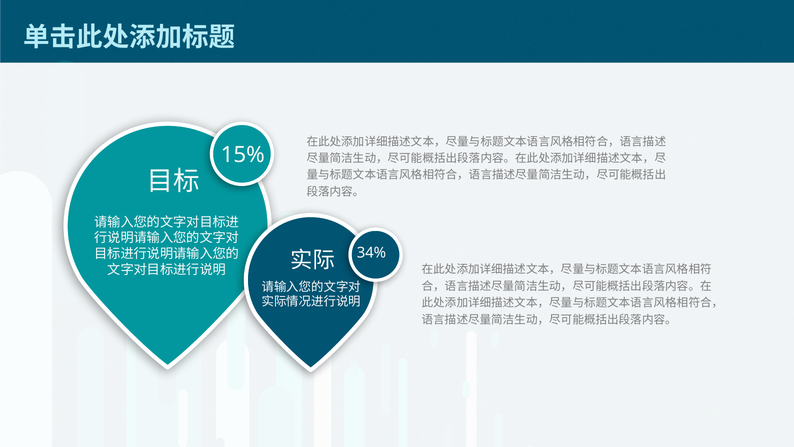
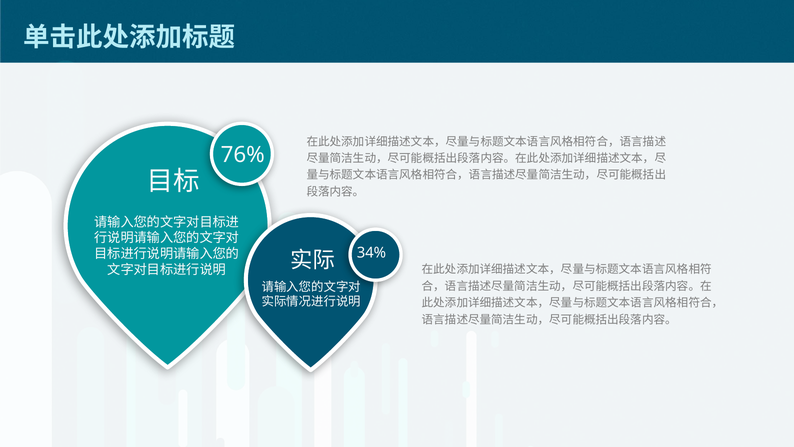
15%: 15% -> 76%
